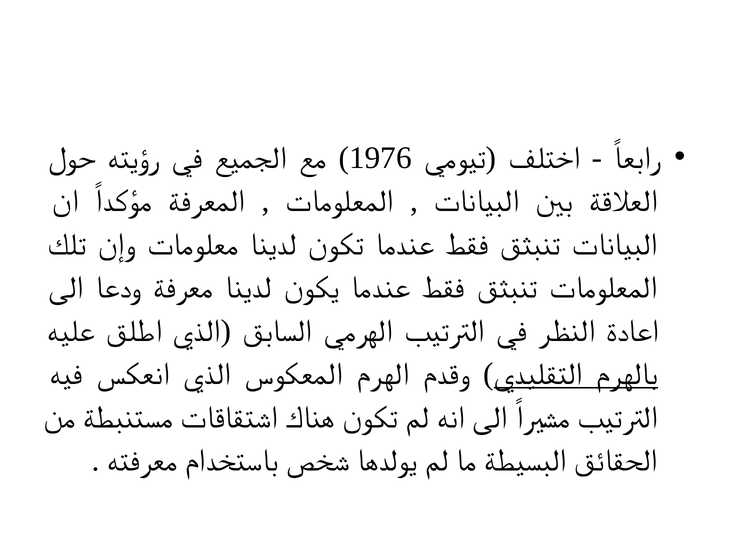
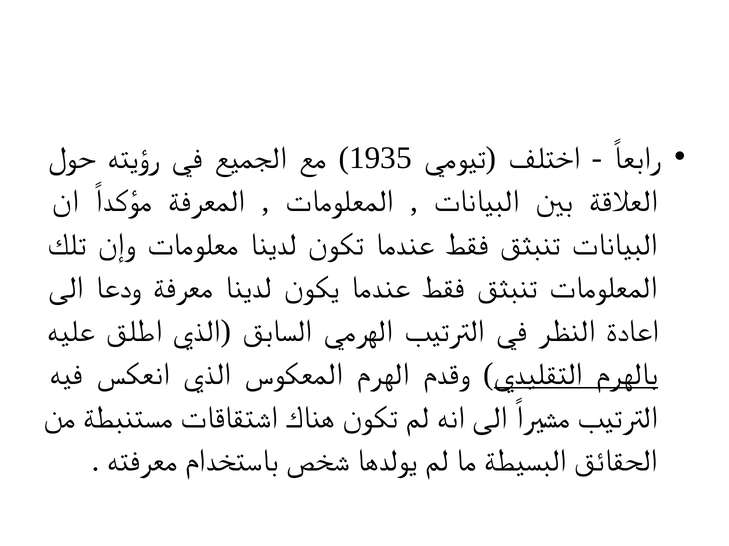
1976: 1976 -> 1935
